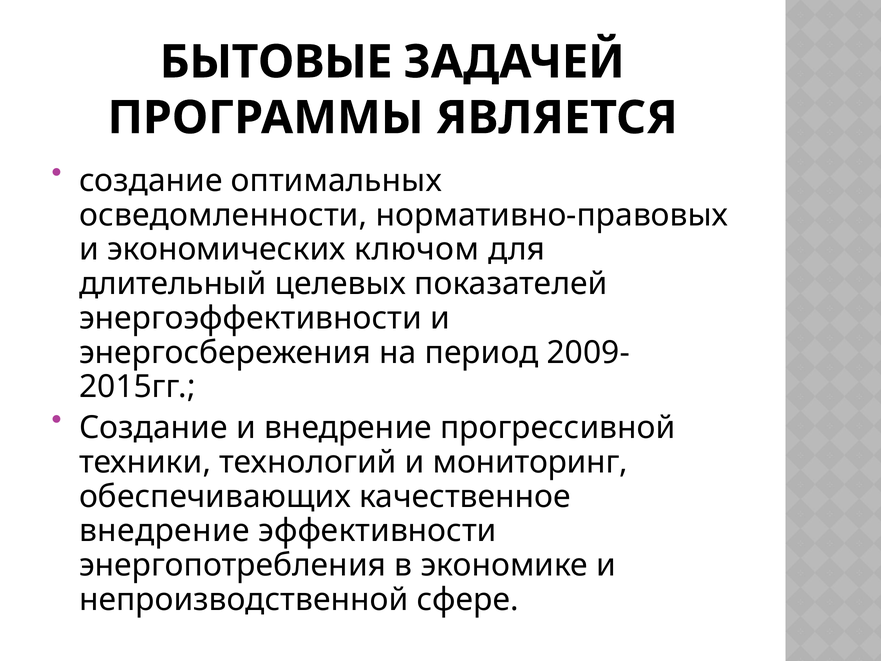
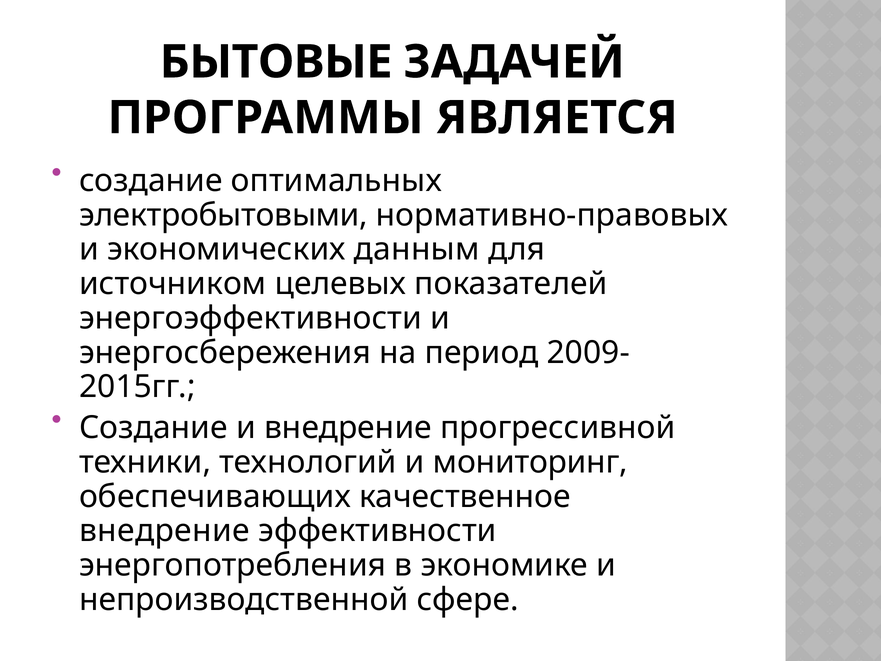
осведомленности: осведомленности -> электробытовыми
ключом: ключом -> данным
длительный: длительный -> источником
